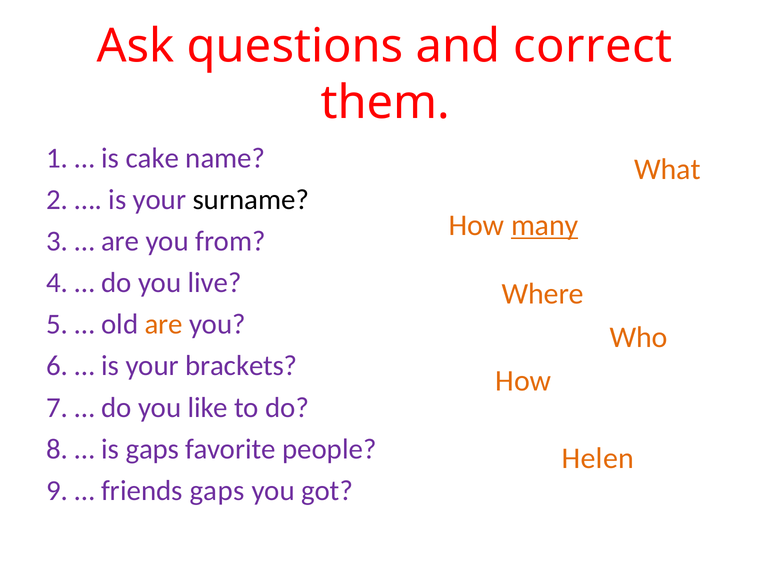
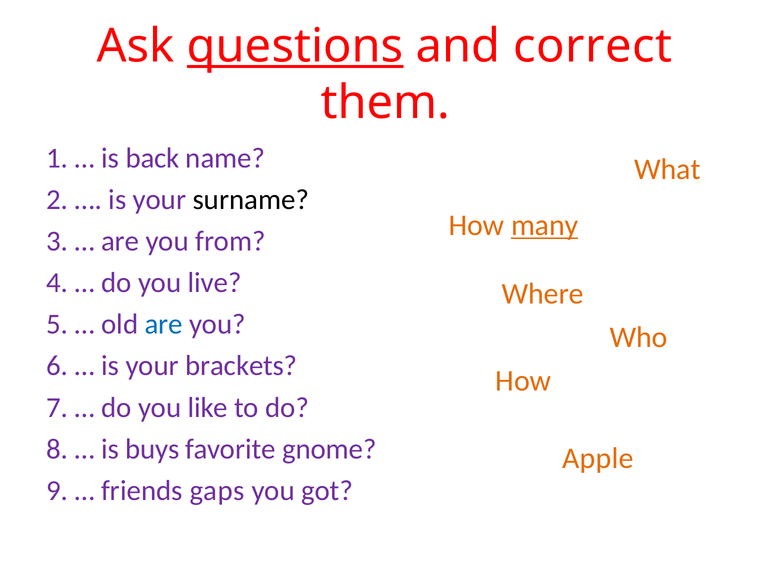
questions underline: none -> present
cake: cake -> back
are at (164, 325) colour: orange -> blue
is gaps: gaps -> buys
people: people -> gnome
Helen: Helen -> Apple
